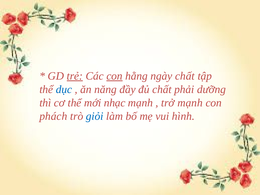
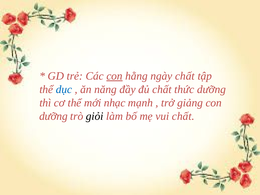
trẻ underline: present -> none
phải: phải -> thức
trở mạnh: mạnh -> giảng
phách at (53, 116): phách -> dưỡng
giỏi colour: blue -> black
vui hình: hình -> chất
